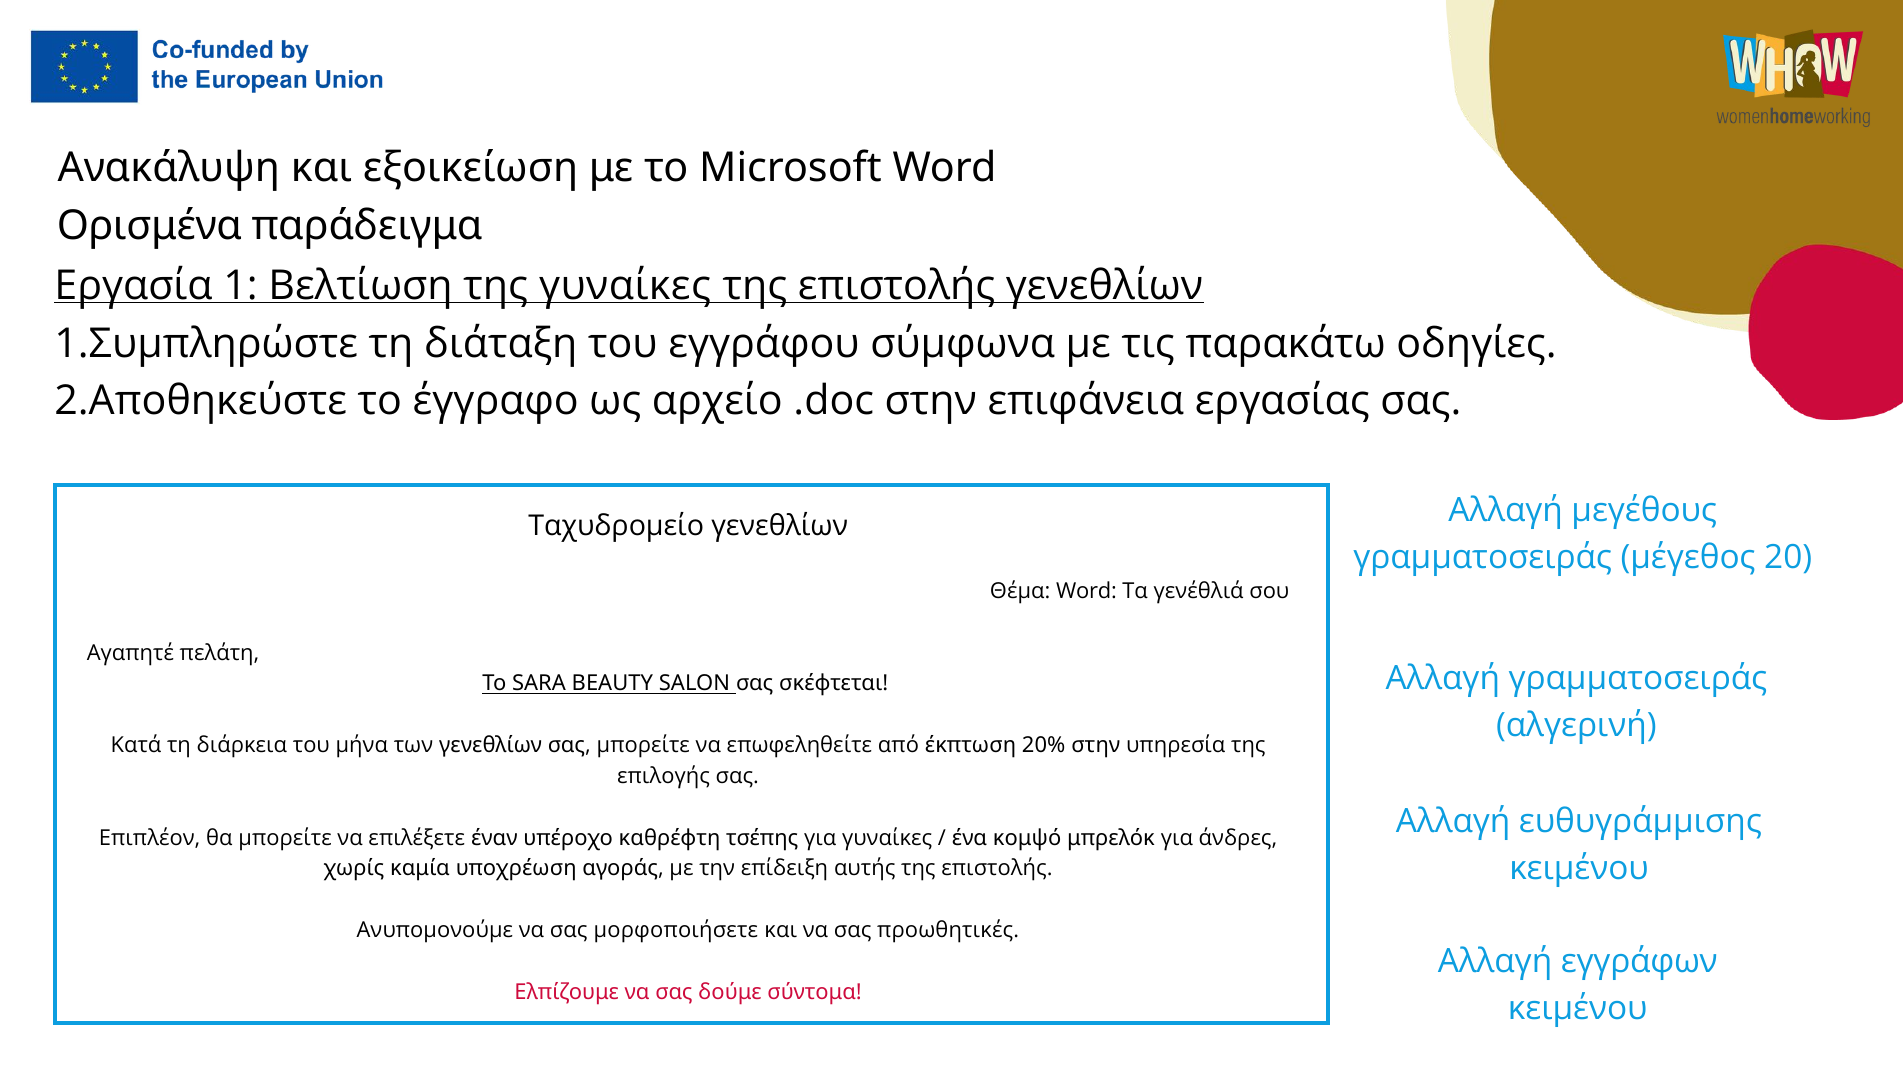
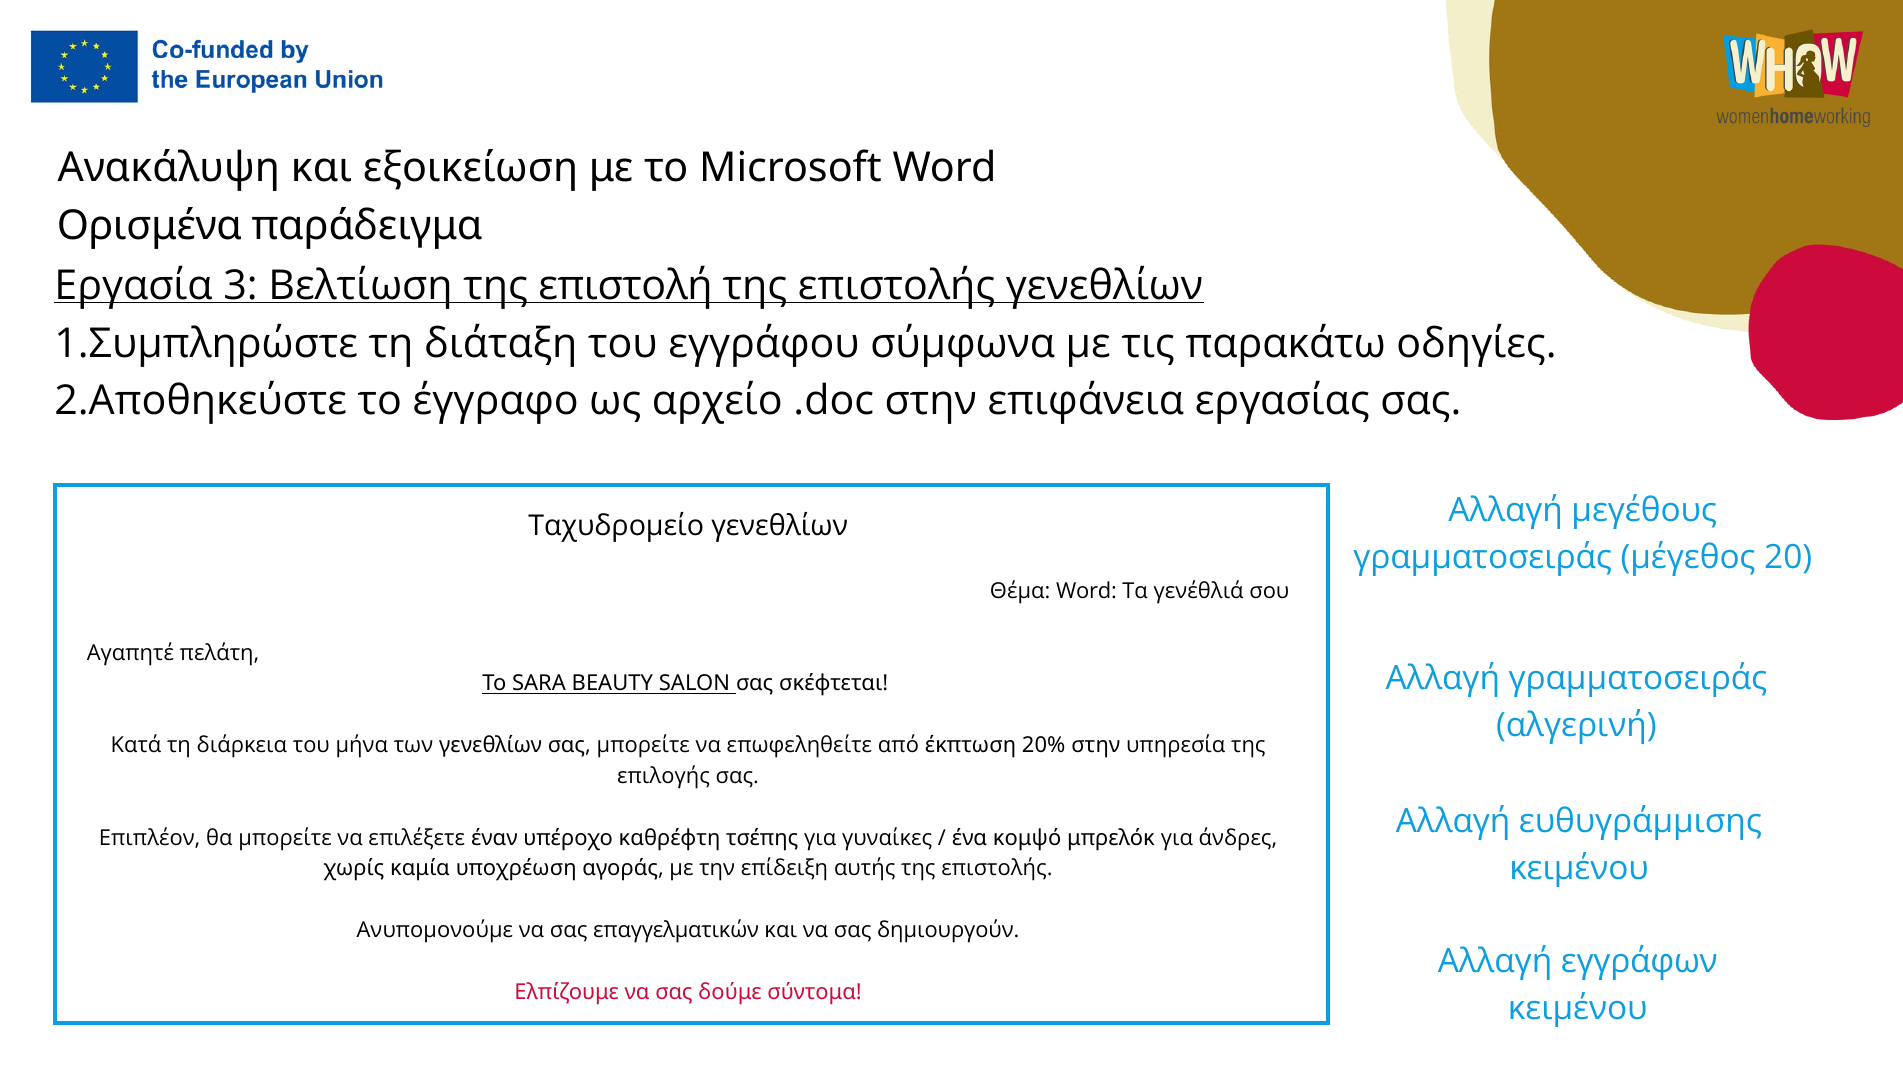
1: 1 -> 3
της γυναίκες: γυναίκες -> επιστολή
μορφοποιήσετε: μορφοποιήσετε -> επαγγελματικών
προωθητικές: προωθητικές -> δημιουργούν
